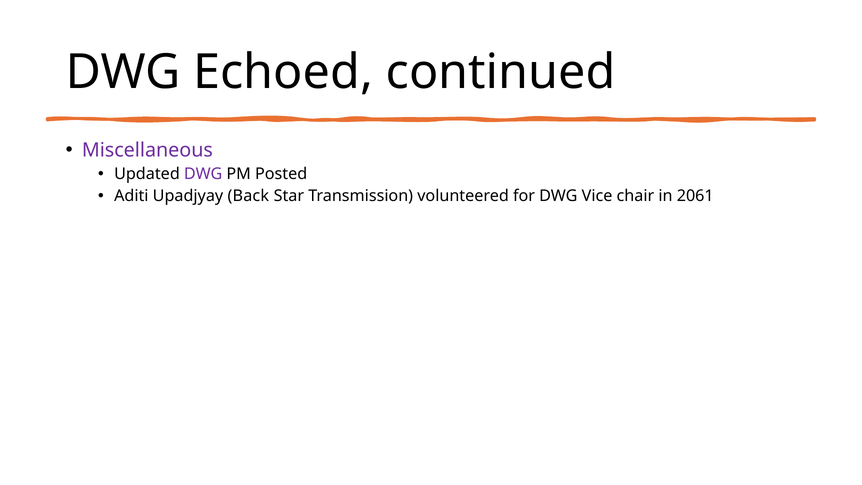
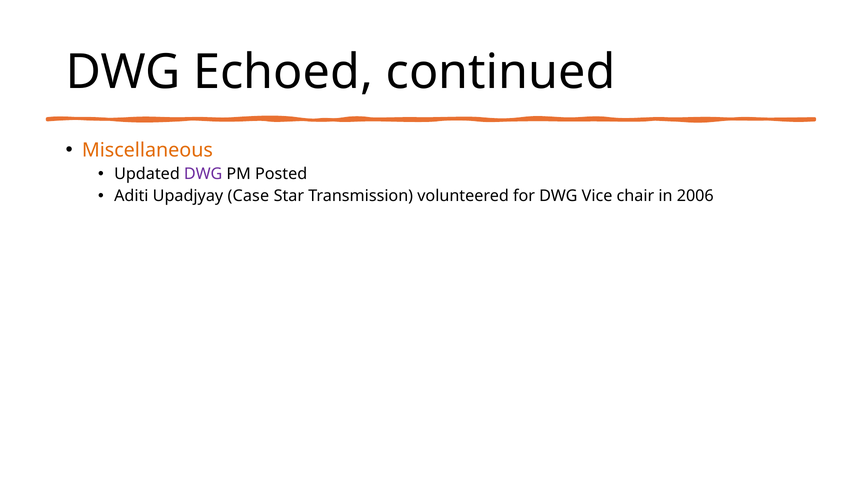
Miscellaneous colour: purple -> orange
Back: Back -> Case
2061: 2061 -> 2006
